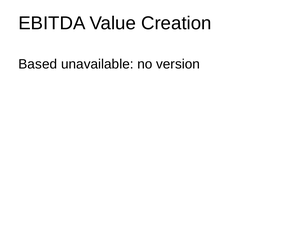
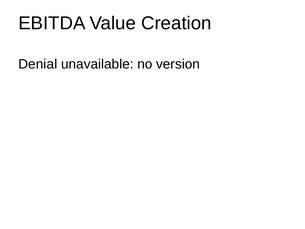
Based: Based -> Denial
